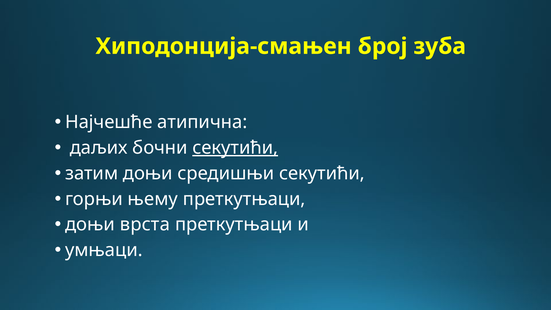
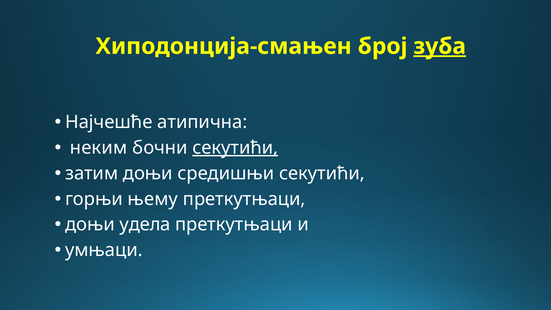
зуба underline: none -> present
даљих: даљих -> неким
врста: врста -> удела
